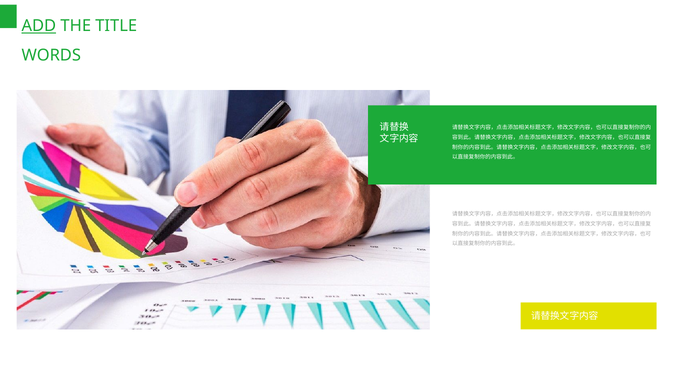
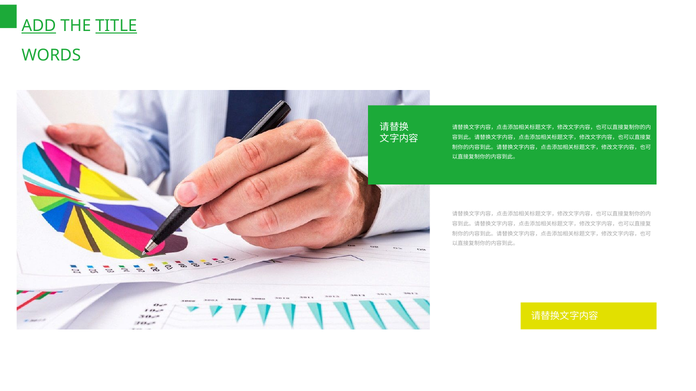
TITLE underline: none -> present
